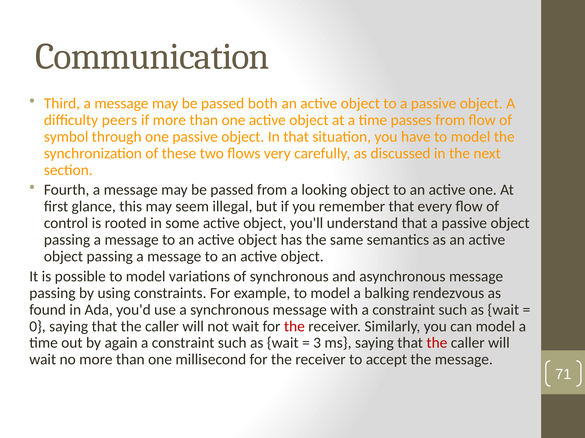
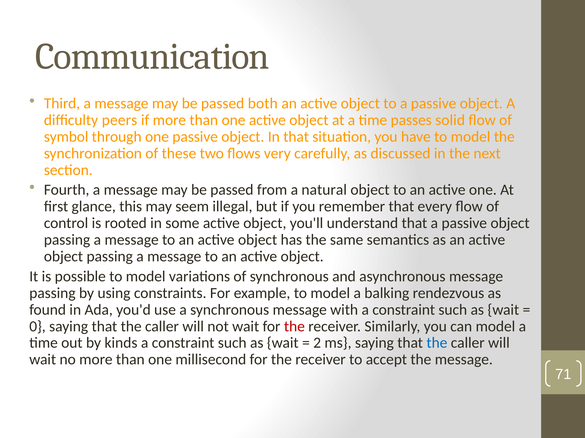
passes from: from -> solid
looking: looking -> natural
again: again -> kinds
3: 3 -> 2
the at (437, 343) colour: red -> blue
